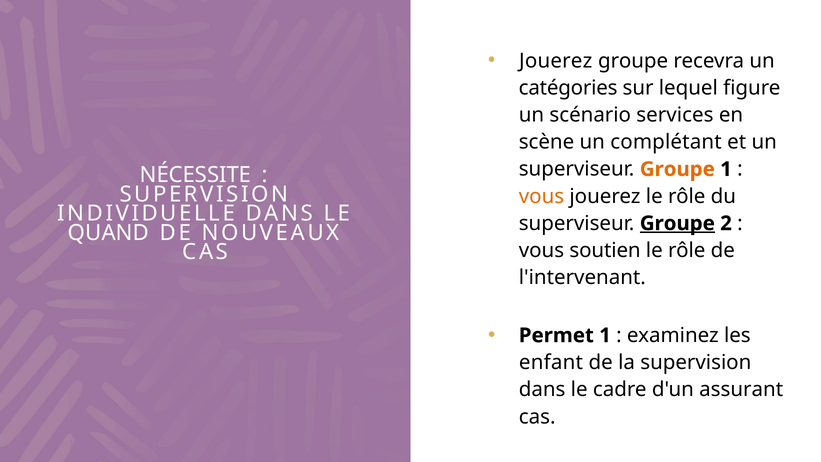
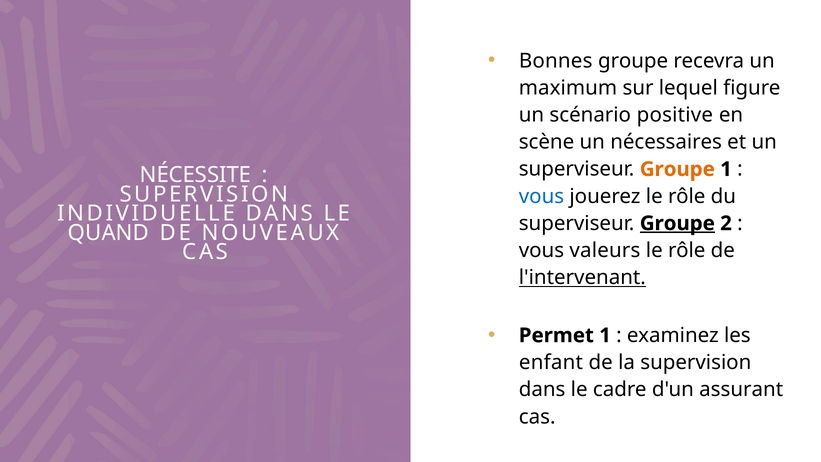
Jouerez at (556, 61): Jouerez -> Bonnes
catégories: catégories -> maximum
services: services -> positive
complétant: complétant -> nécessaires
vous at (541, 196) colour: orange -> blue
soutien: soutien -> valeurs
l'intervenant underline: none -> present
